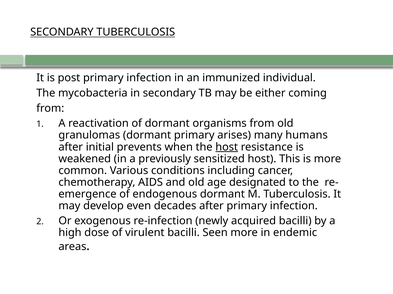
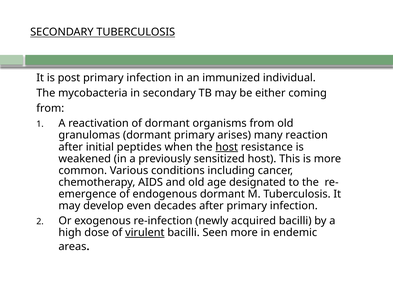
humans: humans -> reaction
prevents: prevents -> peptides
virulent underline: none -> present
